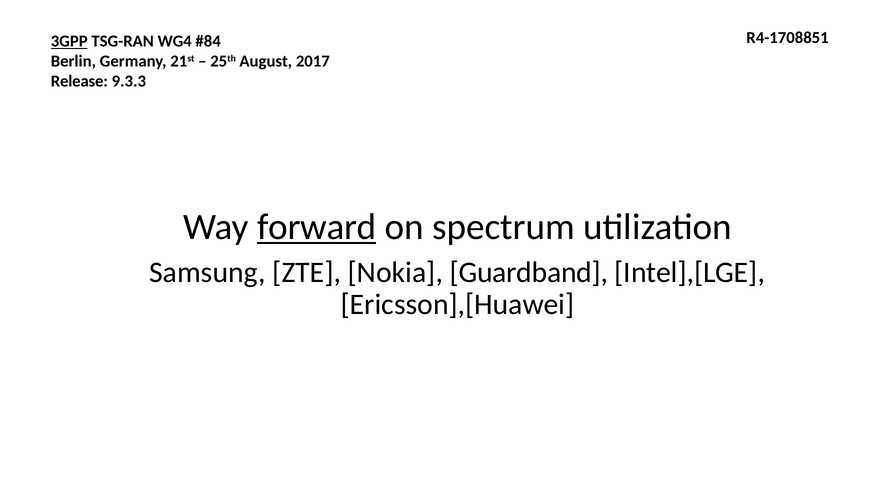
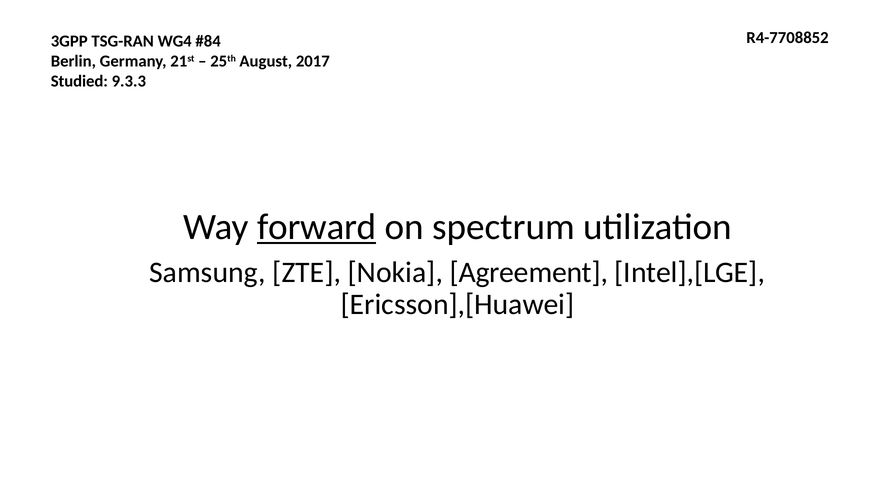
R4-1708851: R4-1708851 -> R4-7708852
3GPP underline: present -> none
Release: Release -> Studied
Guardband: Guardband -> Agreement
